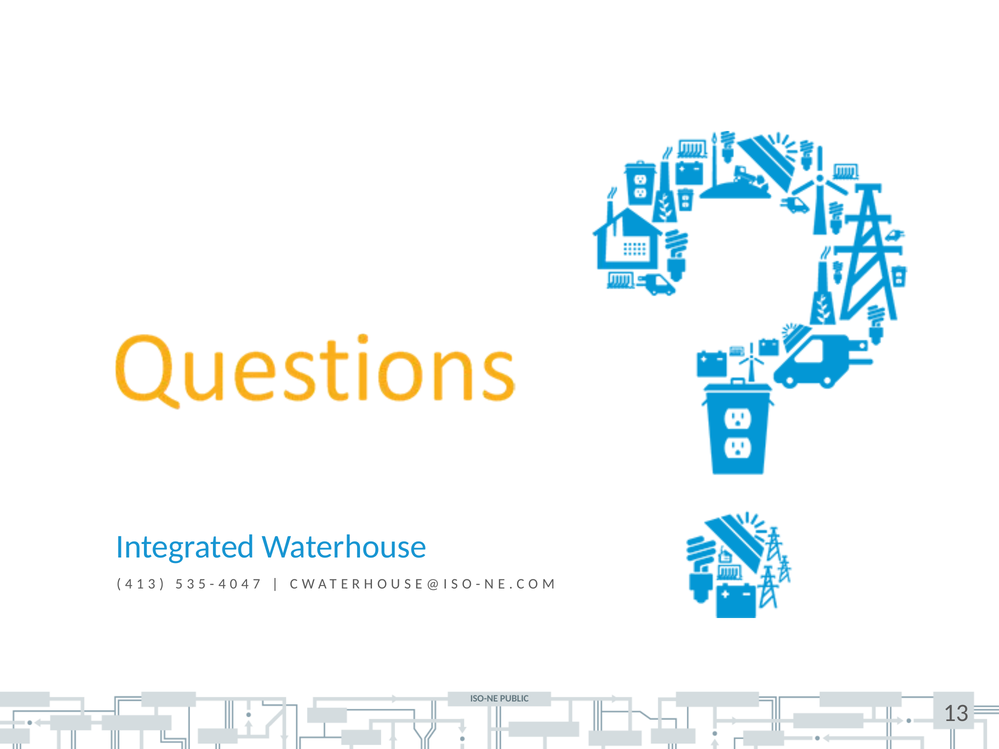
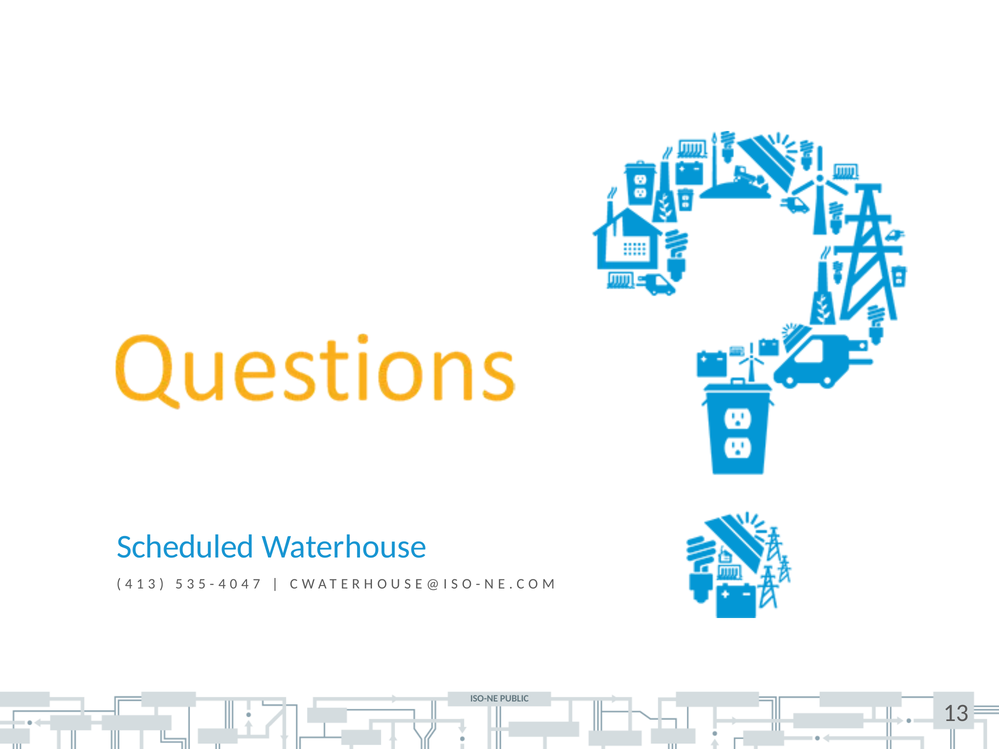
Integrated: Integrated -> Scheduled
